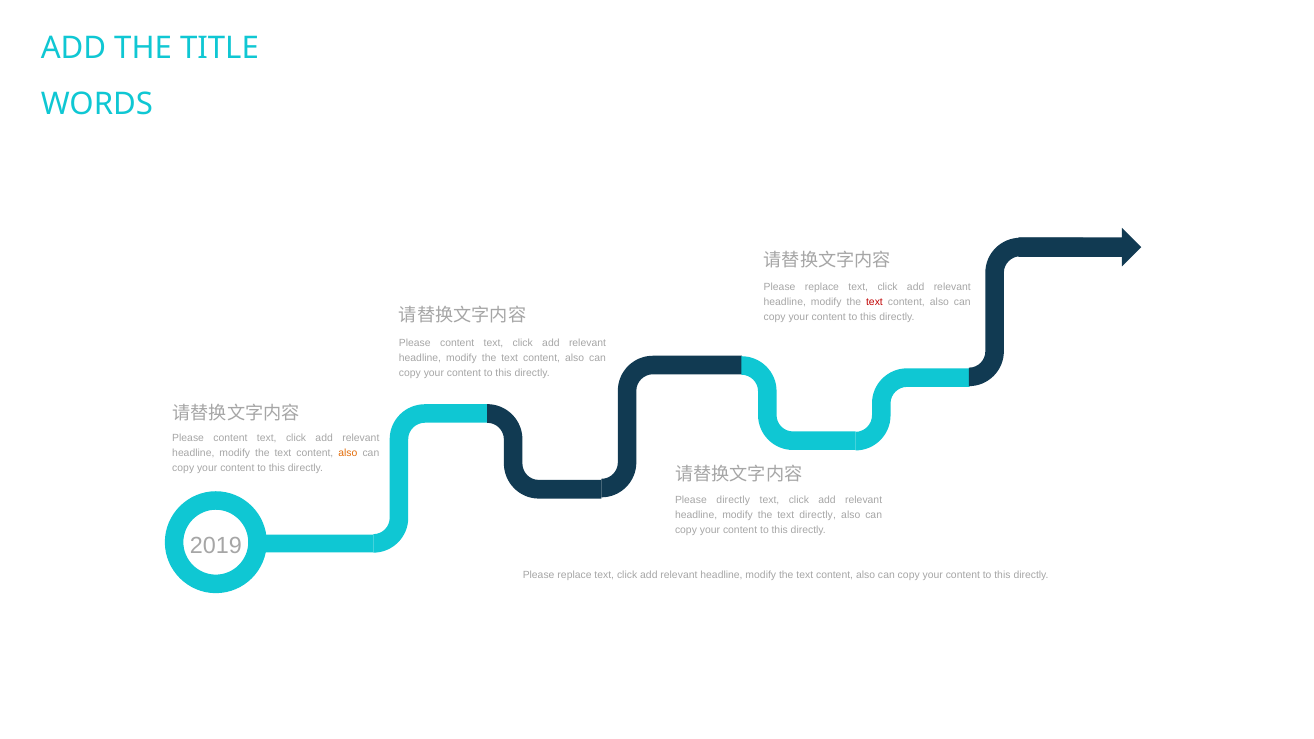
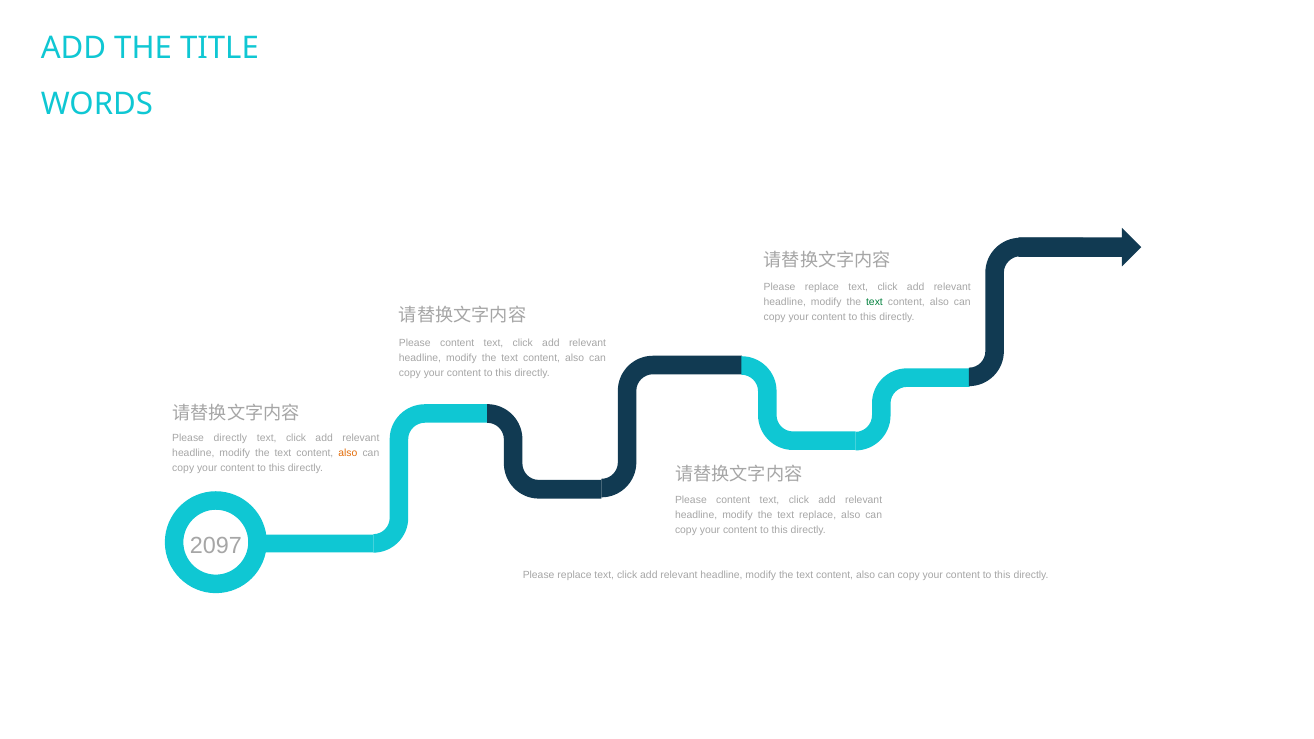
text at (874, 302) colour: red -> green
content at (230, 438): content -> directly
directly at (733, 501): directly -> content
text directly: directly -> replace
2019: 2019 -> 2097
